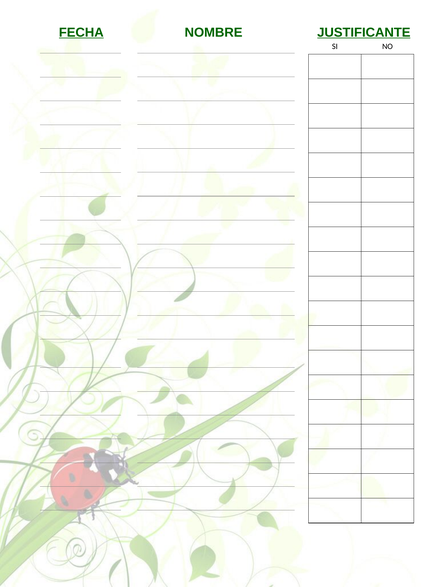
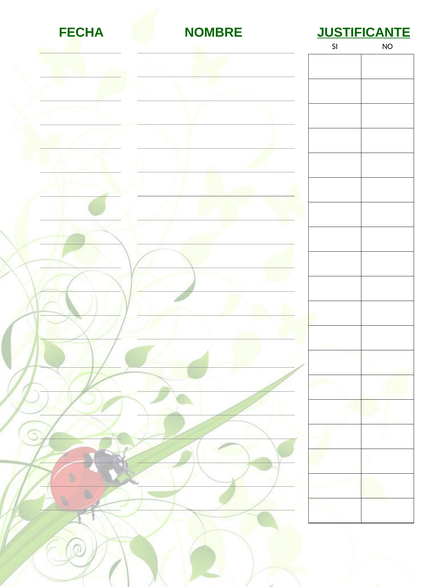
FECHA underline: present -> none
